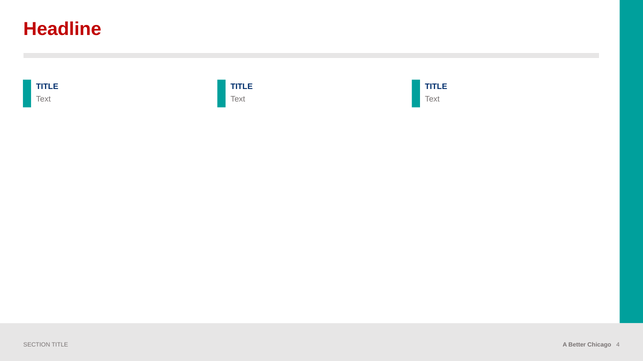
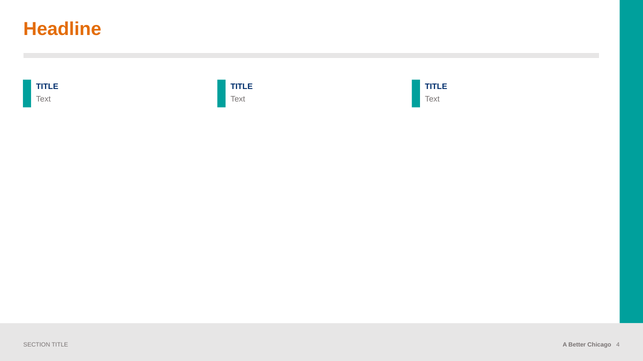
Headline colour: red -> orange
